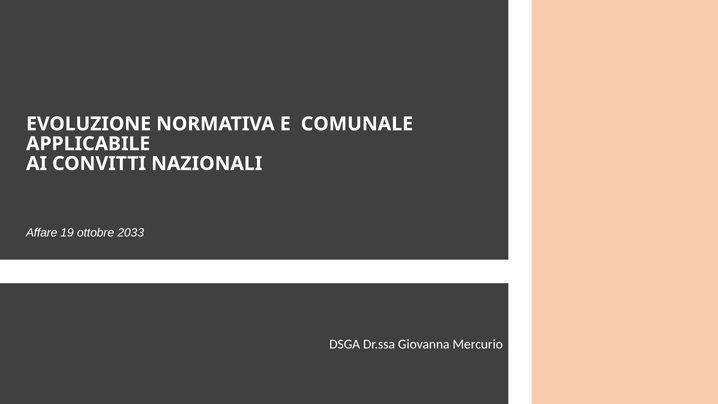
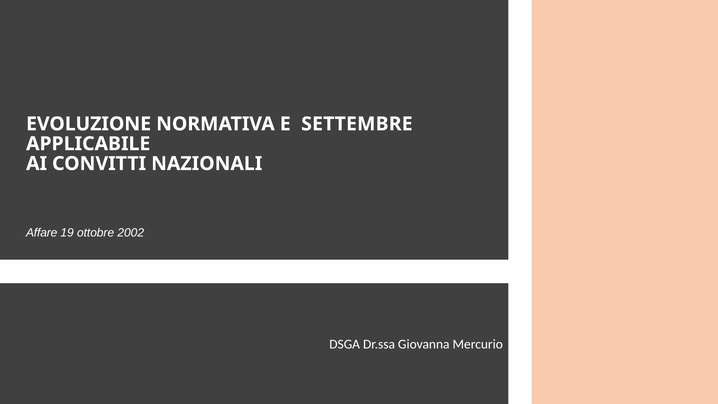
COMUNALE: COMUNALE -> SETTEMBRE
2033: 2033 -> 2002
